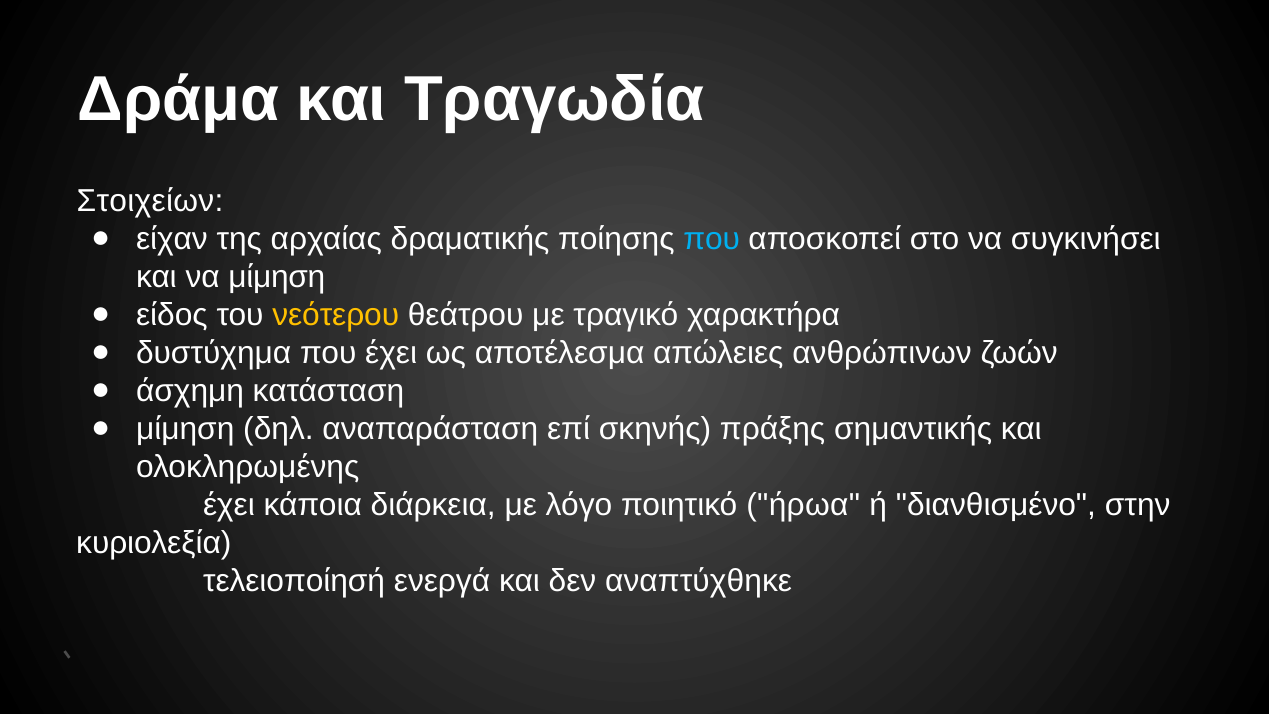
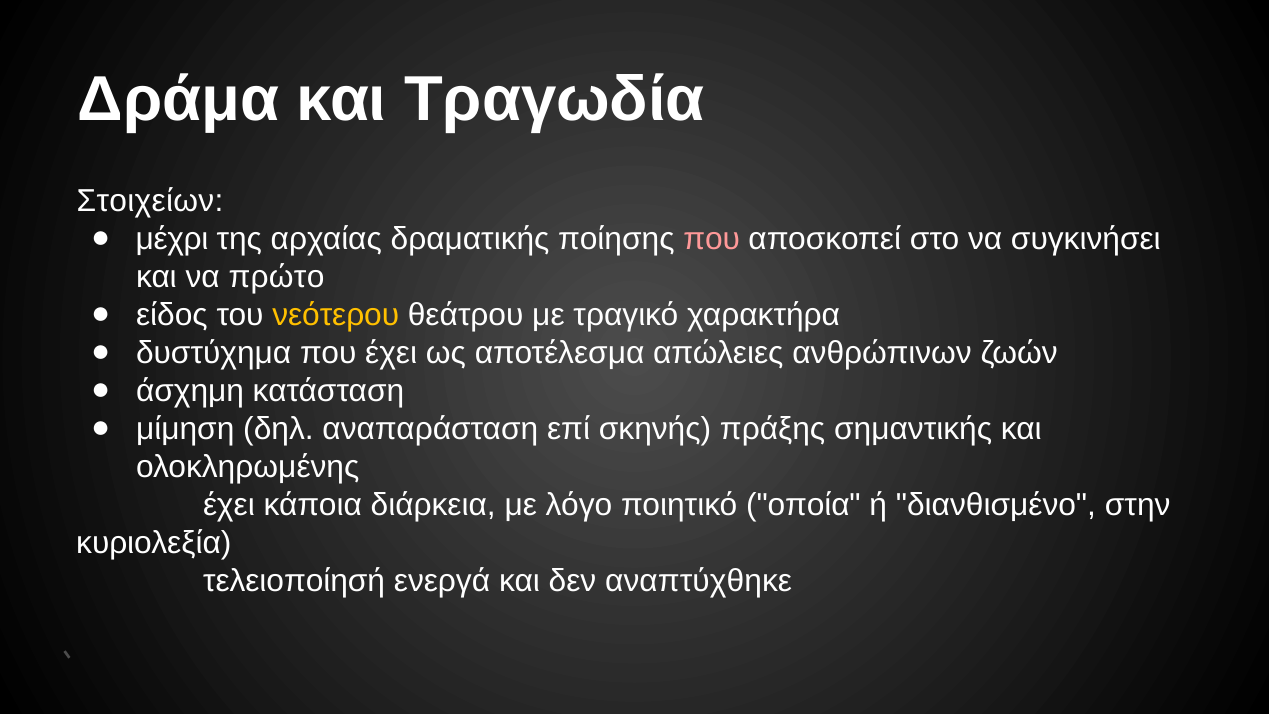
είχαν: είχαν -> μέχρι
που at (712, 239) colour: light blue -> pink
να μίμηση: μίμηση -> πρώτο
ήρωα: ήρωα -> οποία
